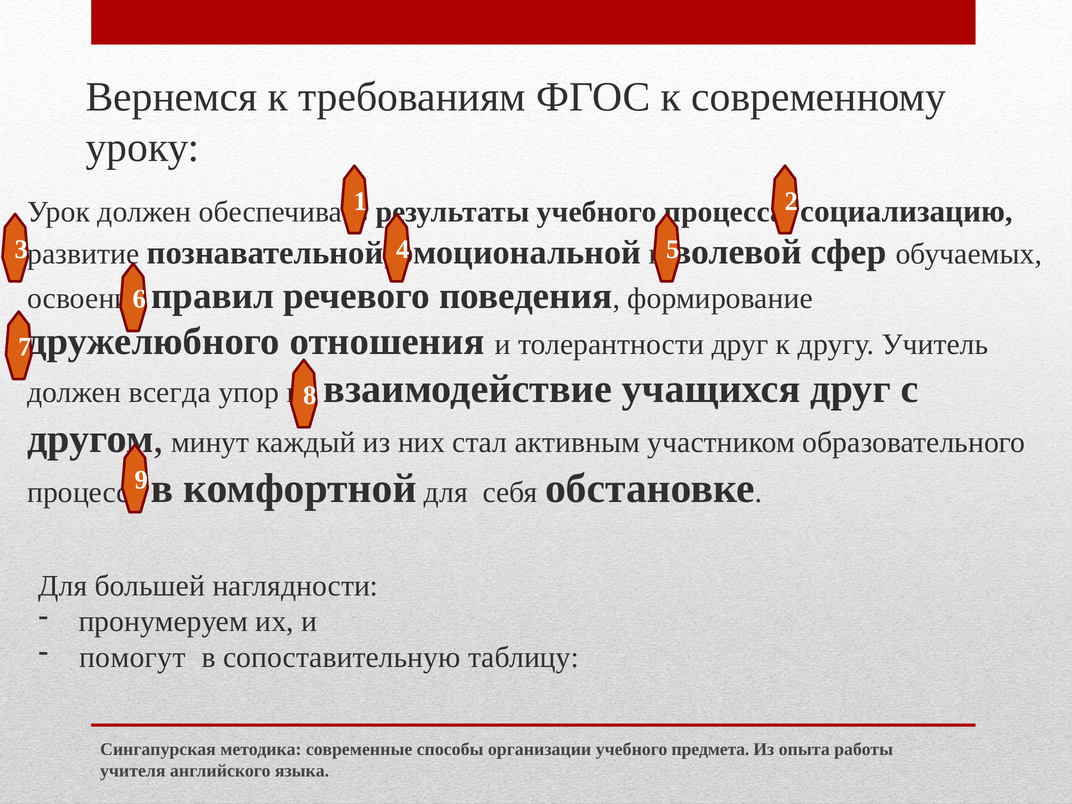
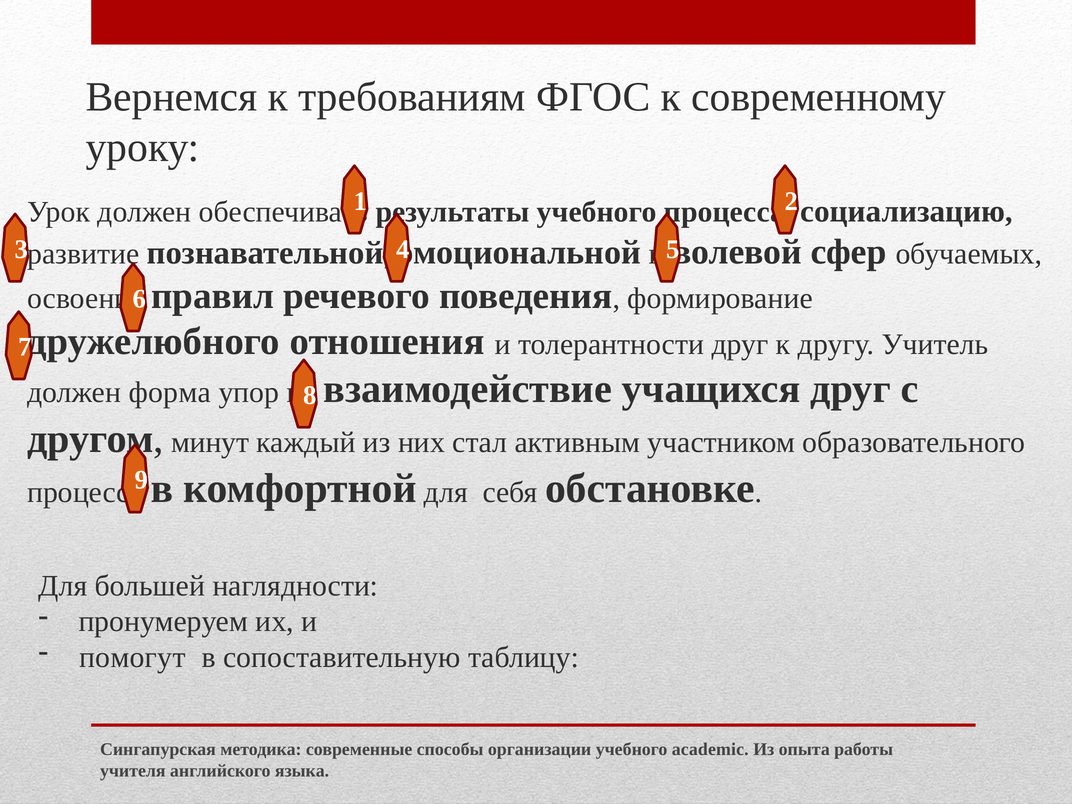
всегда: всегда -> форма
предмета: предмета -> academic
